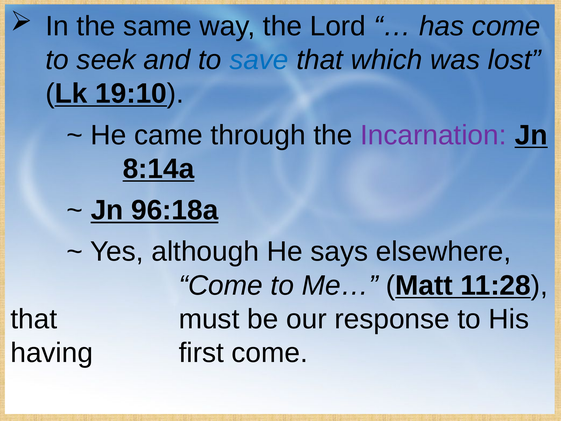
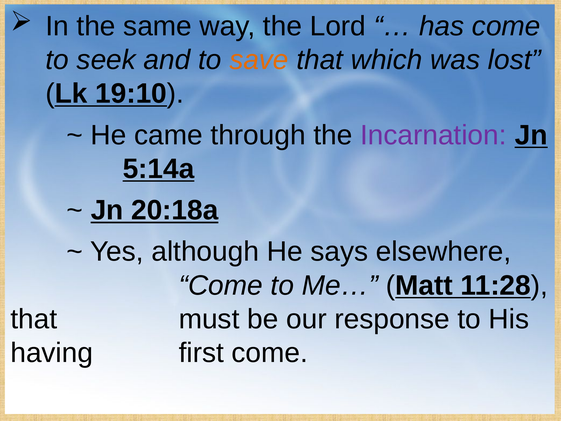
save colour: blue -> orange
8:14a: 8:14a -> 5:14a
96:18a: 96:18a -> 20:18a
